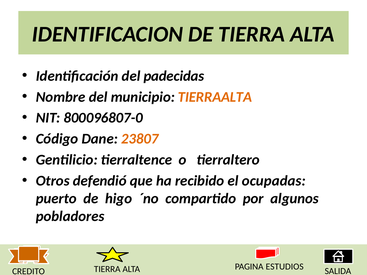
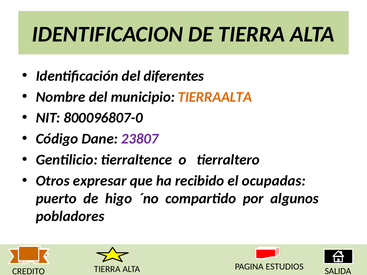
padecidas: padecidas -> diferentes
23807 colour: orange -> purple
defendió: defendió -> expresar
